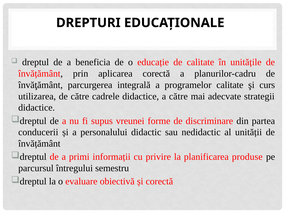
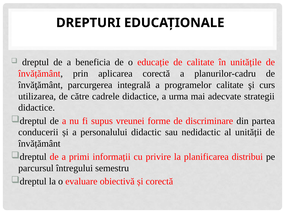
a către: către -> urma
produse: produse -> distribui
